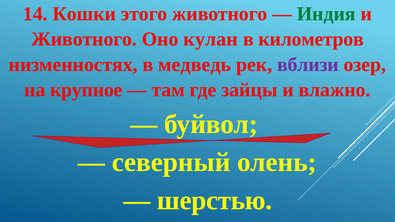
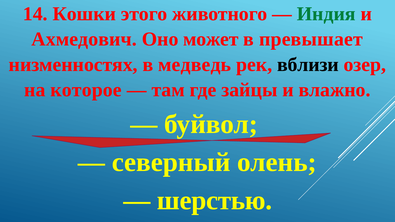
Животного at (84, 39): Животного -> Ахмедович
кулан: кулан -> может
километров: километров -> превышает
вблизи colour: purple -> black
крупное: крупное -> которое
